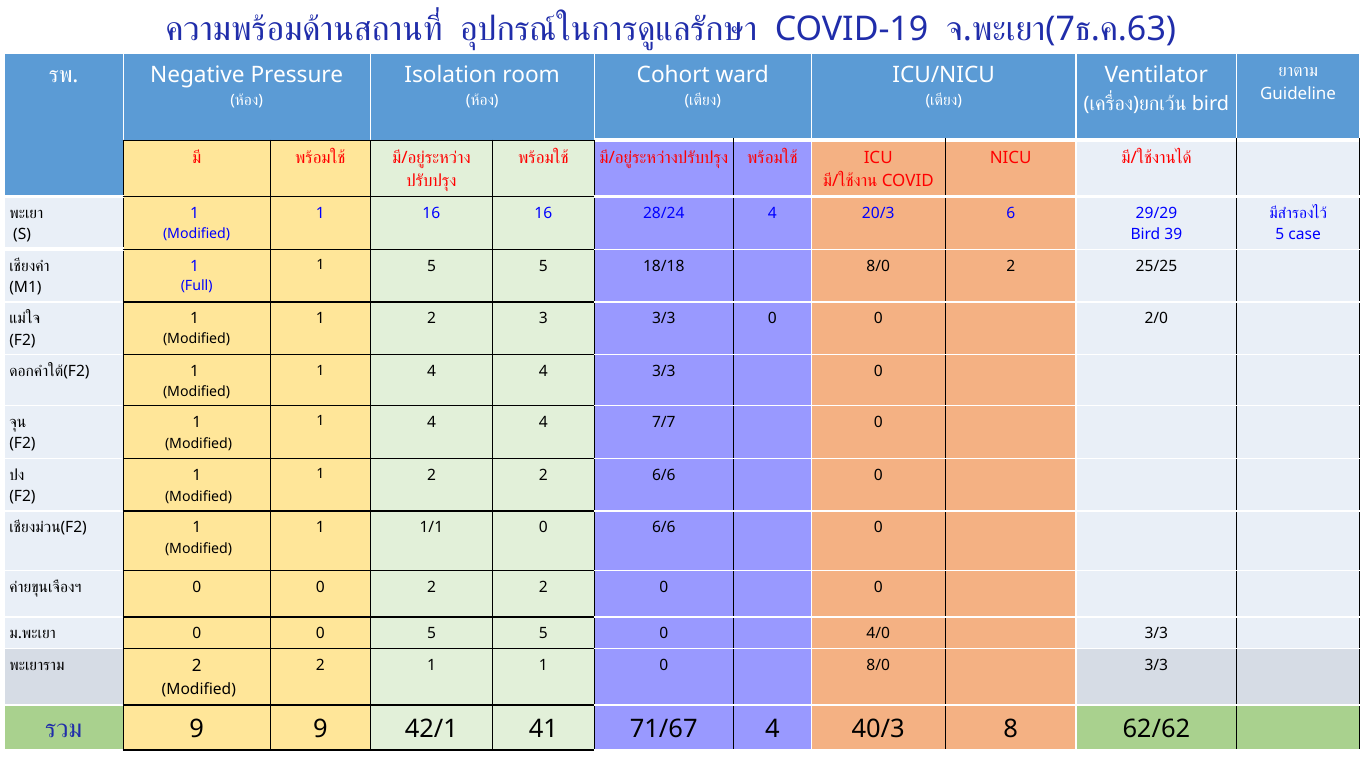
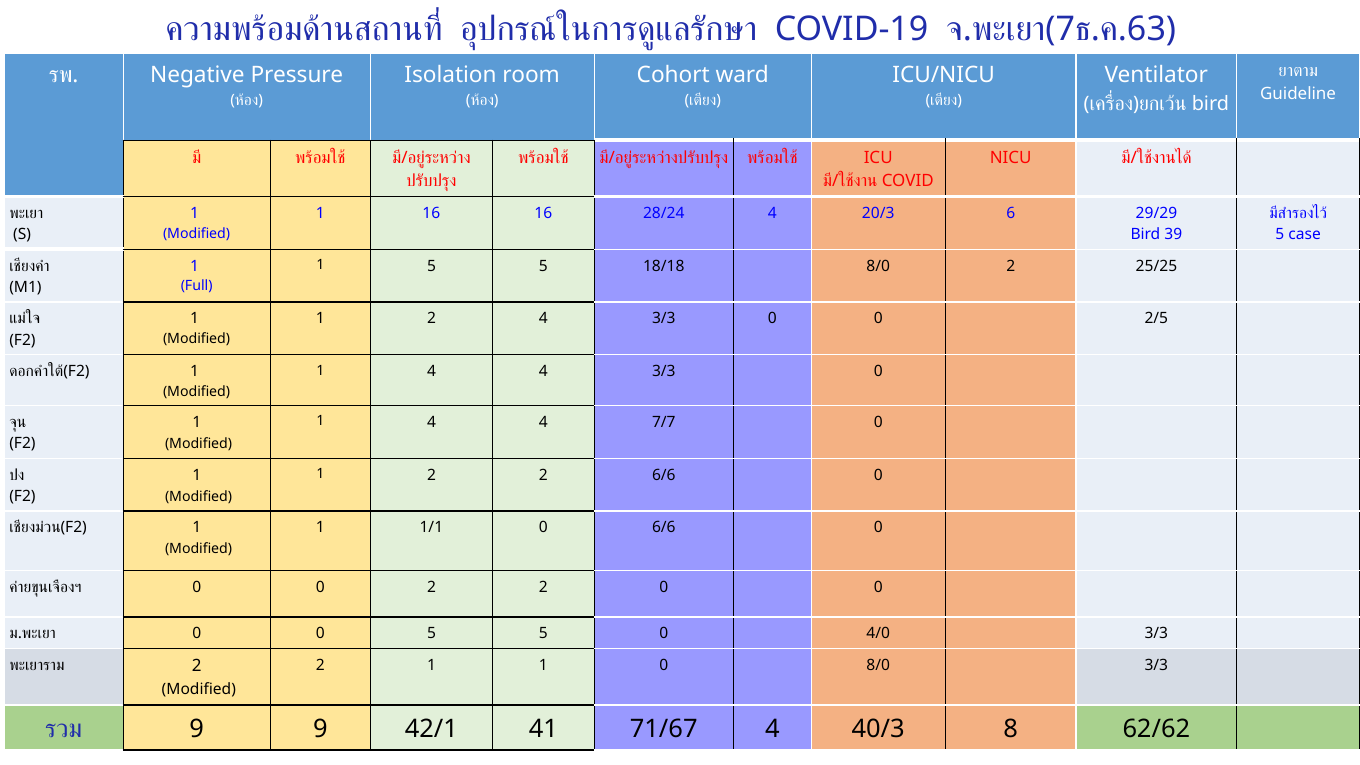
2 3: 3 -> 4
2/0: 2/0 -> 2/5
